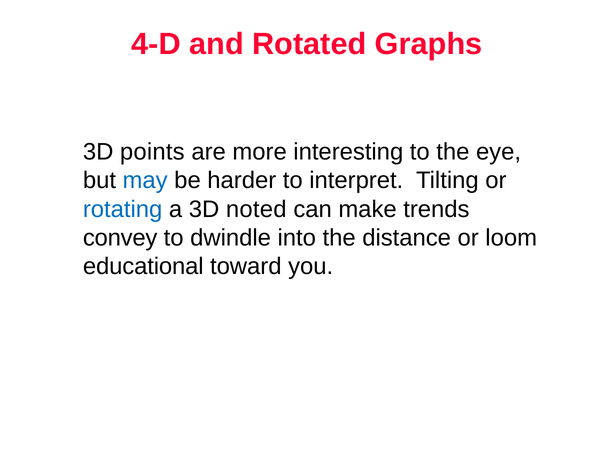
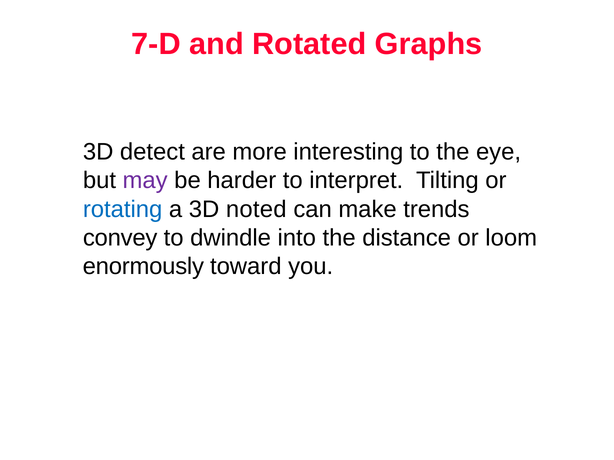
4-D: 4-D -> 7-D
points: points -> detect
may colour: blue -> purple
educational: educational -> enormously
